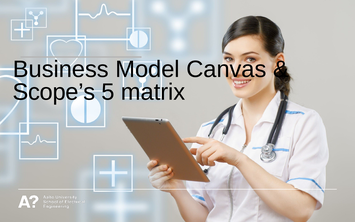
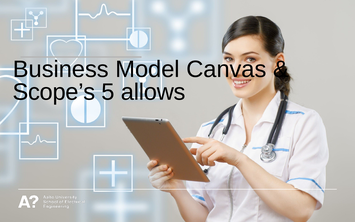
matrix: matrix -> allows
